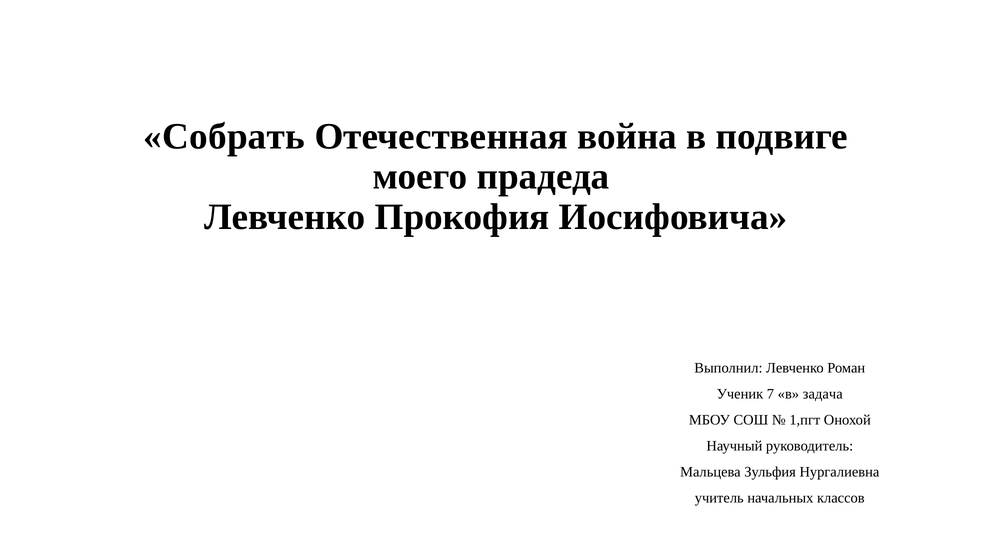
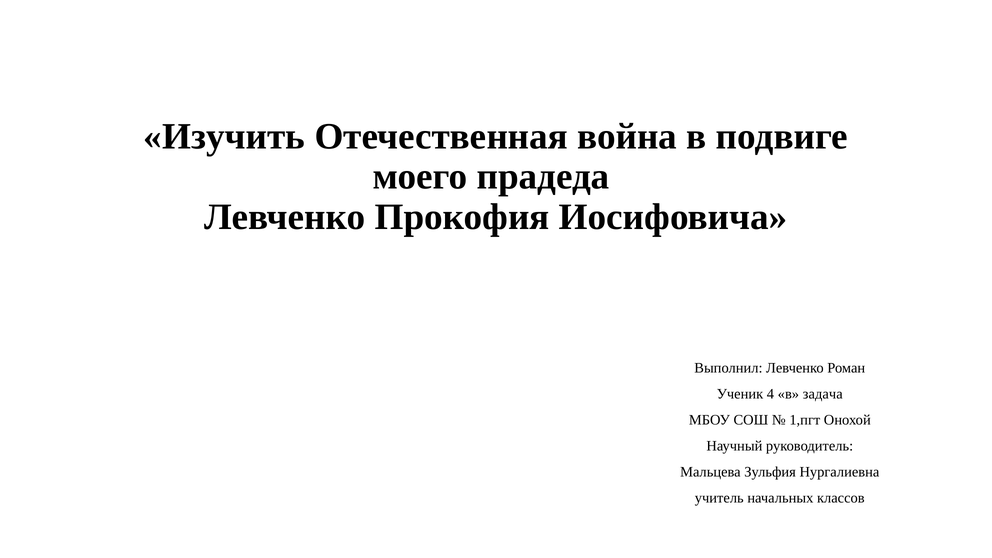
Собрать: Собрать -> Изучить
7: 7 -> 4
